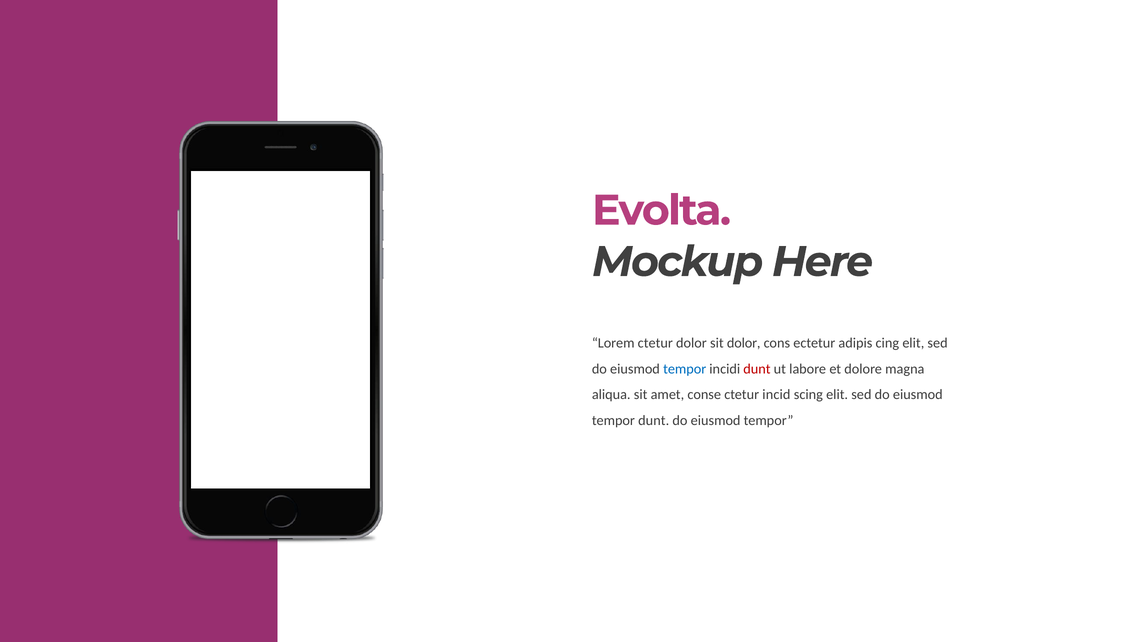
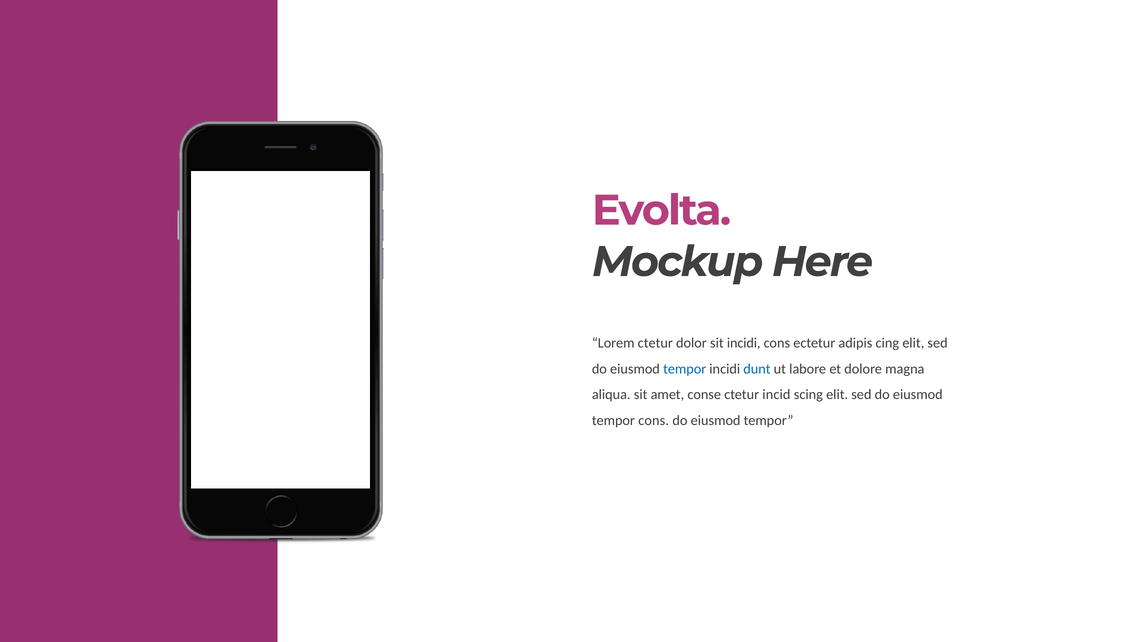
sit dolor: dolor -> incidi
dunt at (757, 369) colour: red -> blue
tempor dunt: dunt -> cons
